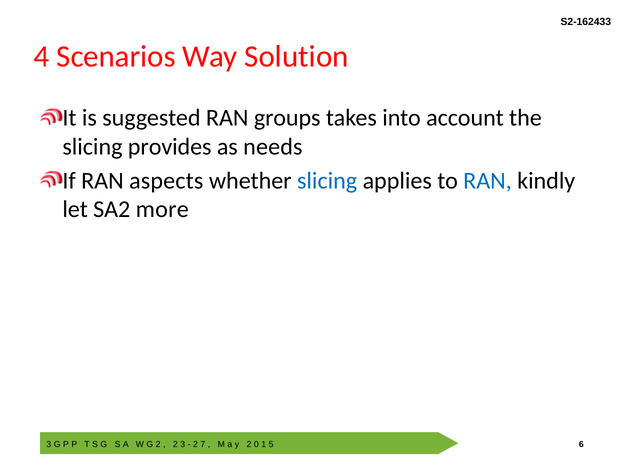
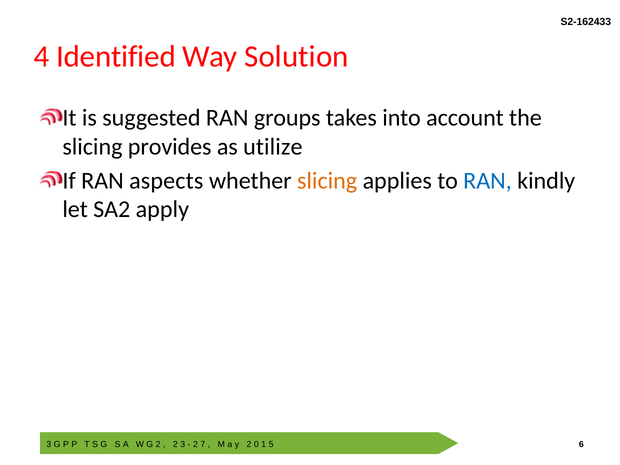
Scenarios: Scenarios -> Identified
needs: needs -> utilize
slicing at (327, 181) colour: blue -> orange
more: more -> apply
